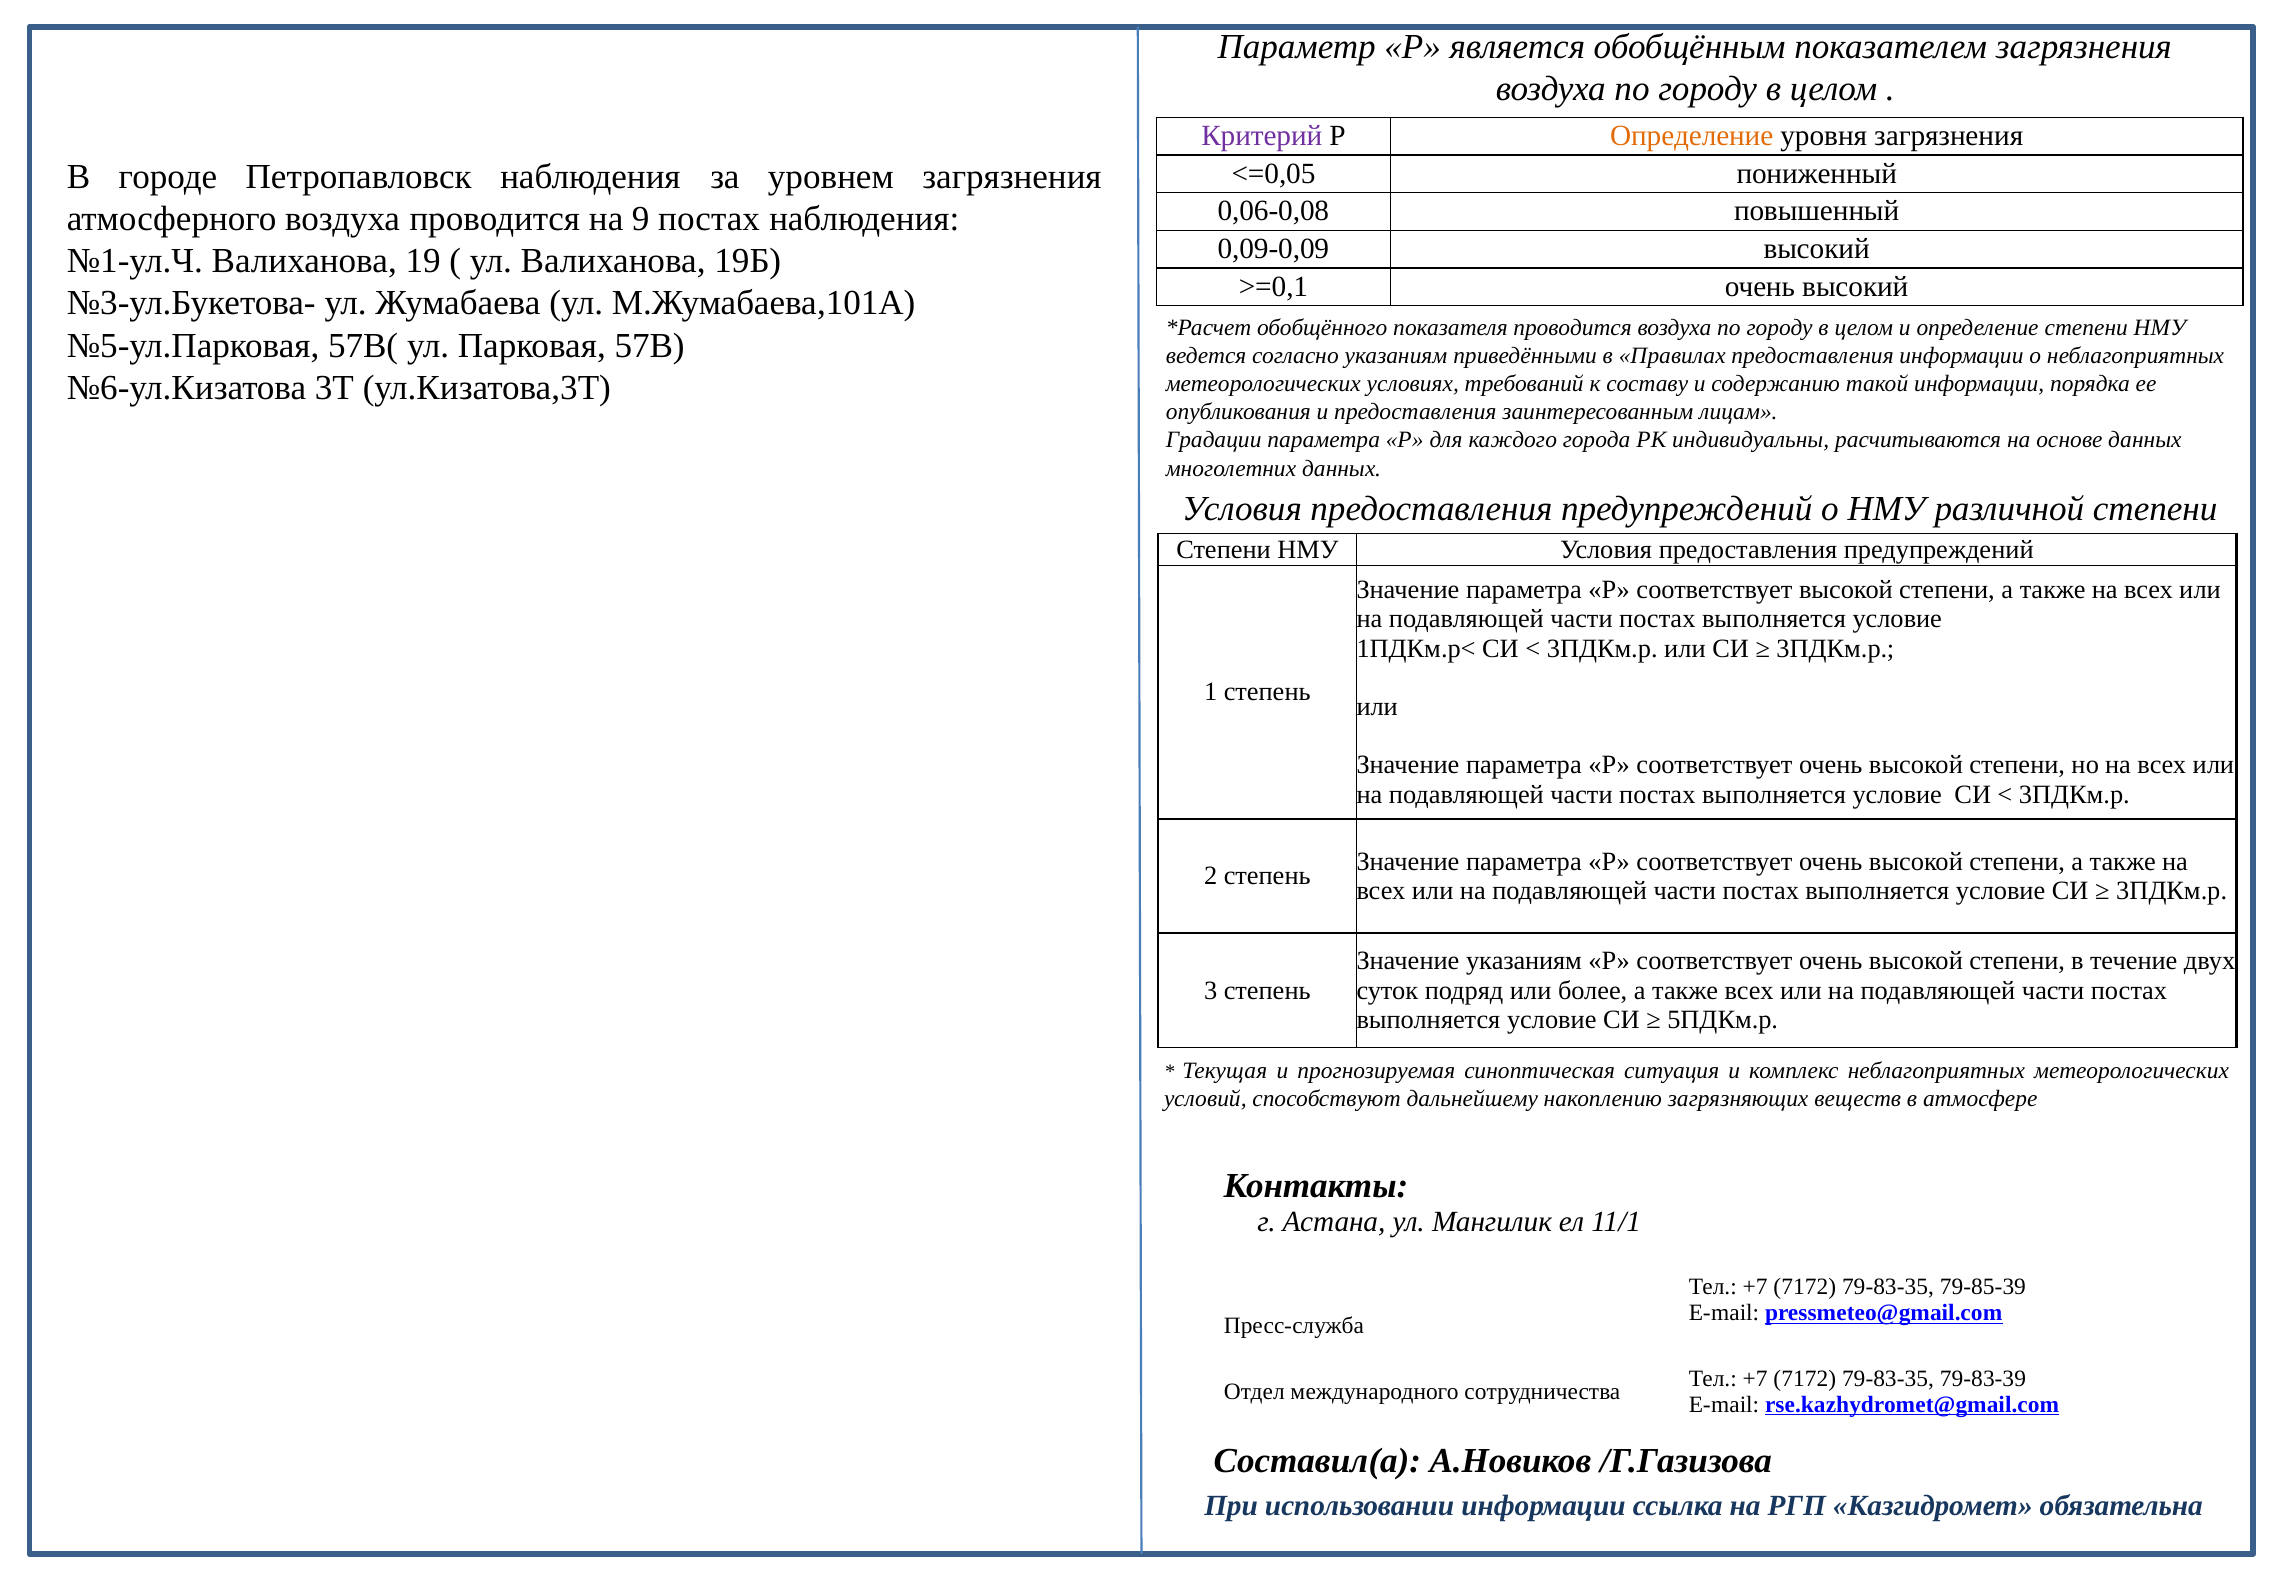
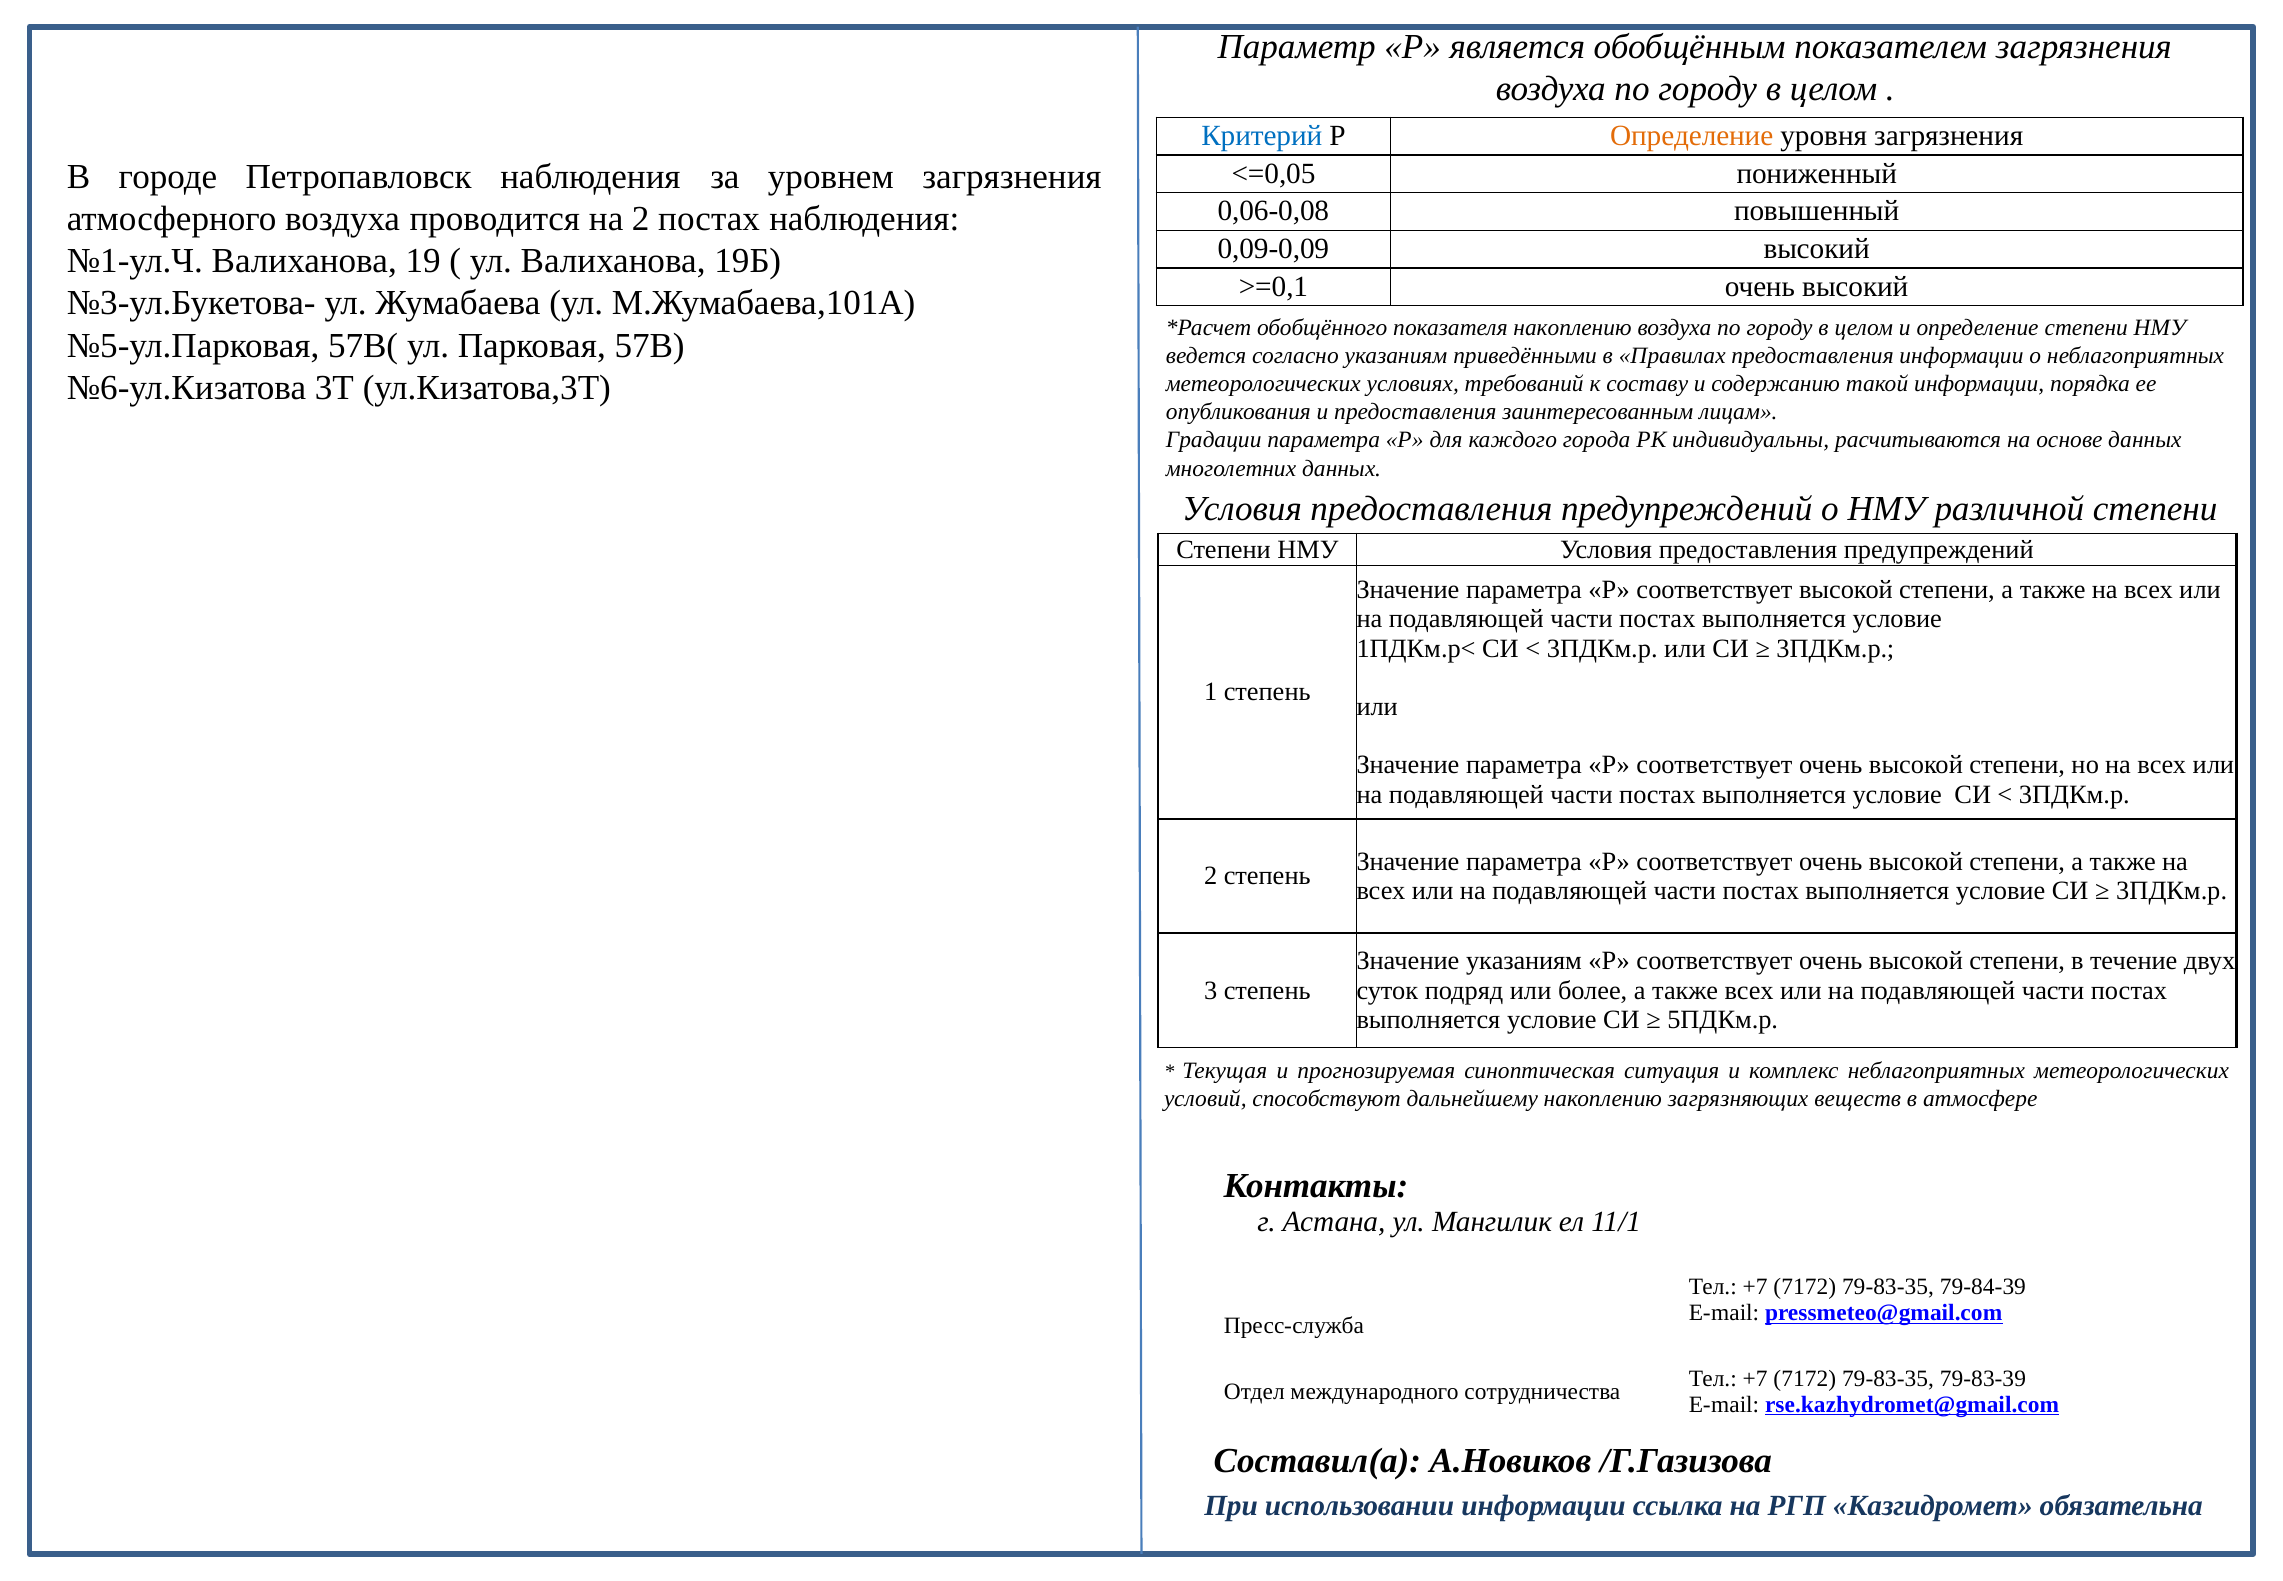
Критерий colour: purple -> blue
на 9: 9 -> 2
показателя проводится: проводится -> накоплению
79-85-39: 79-85-39 -> 79-84-39
